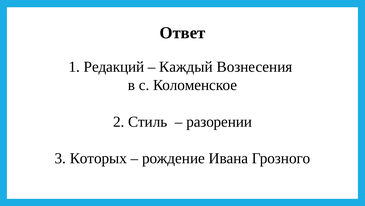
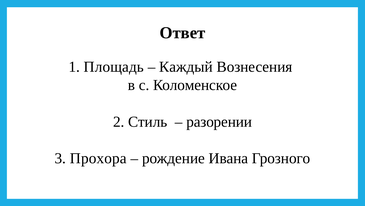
Редакций: Редакций -> Площадь
Которых: Которых -> Прохора
